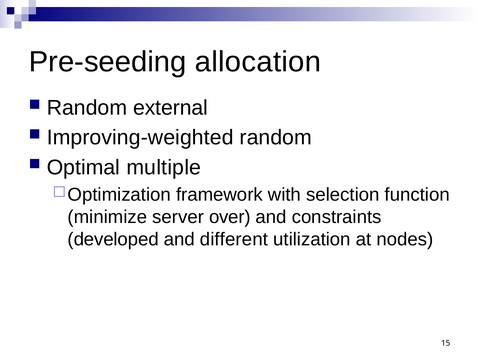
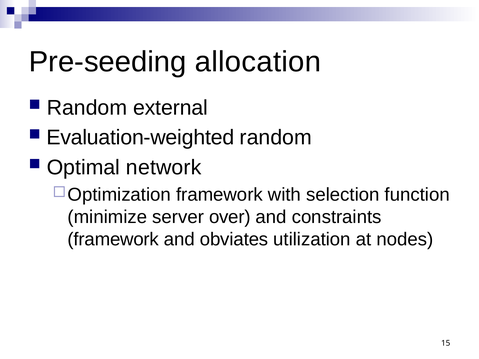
Improving-weighted: Improving-weighted -> Evaluation-weighted
multiple: multiple -> network
developed at (113, 240): developed -> framework
different: different -> obviates
